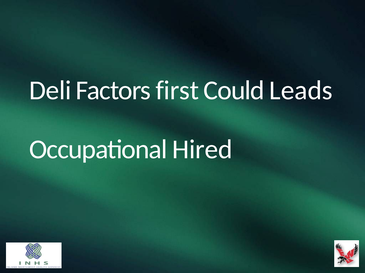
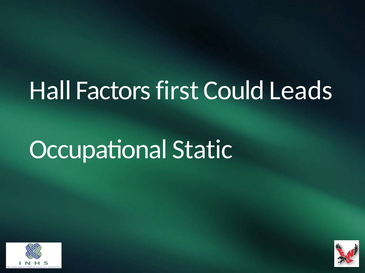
Deli: Deli -> Hall
Hired: Hired -> Static
